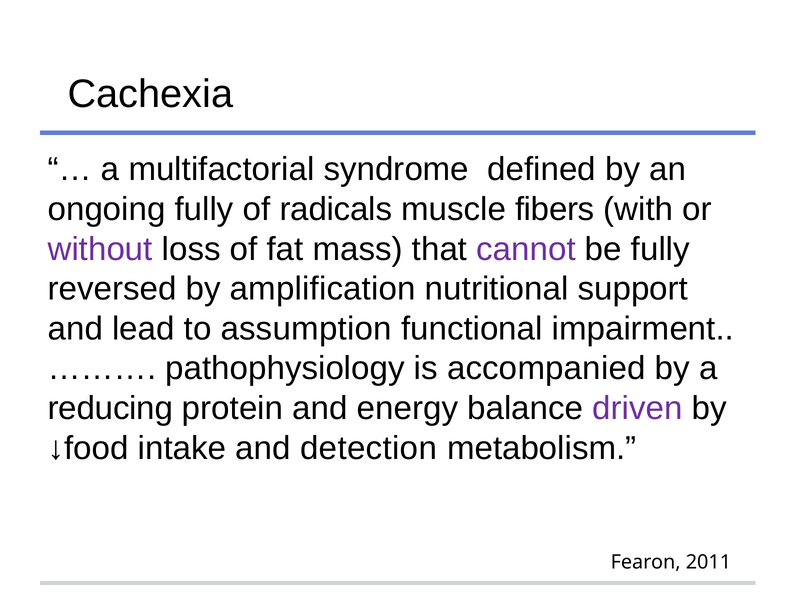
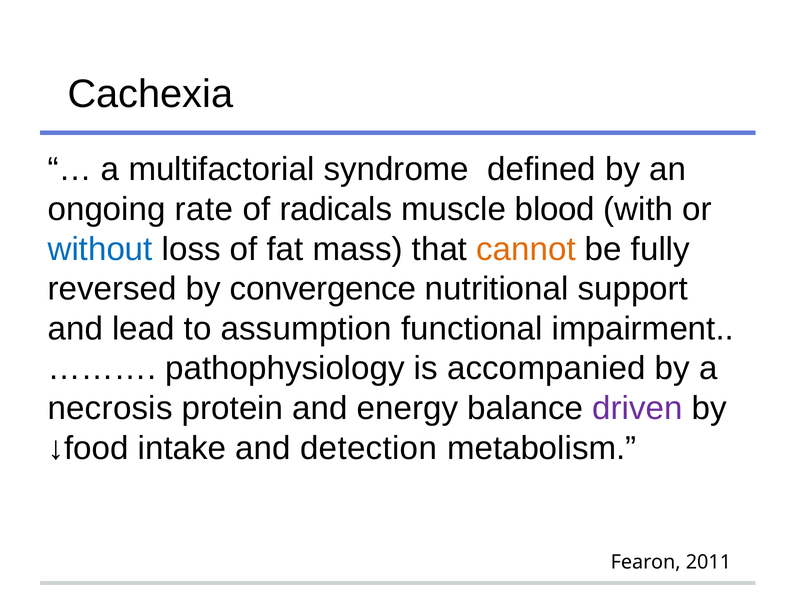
ongoing fully: fully -> rate
fibers: fibers -> blood
without colour: purple -> blue
cannot colour: purple -> orange
amplification: amplification -> convergence
reducing: reducing -> necrosis
